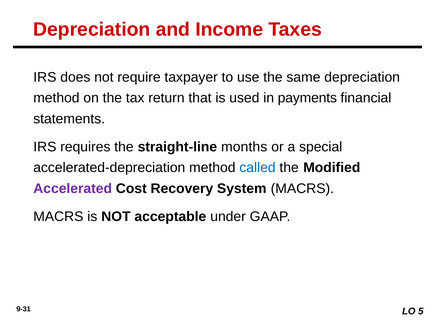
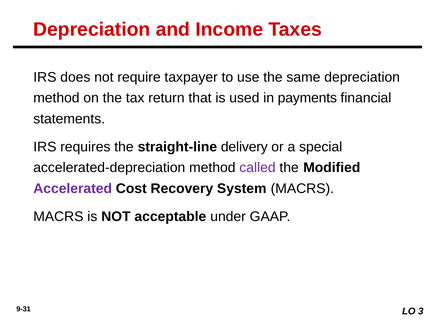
months: months -> delivery
called colour: blue -> purple
5: 5 -> 3
